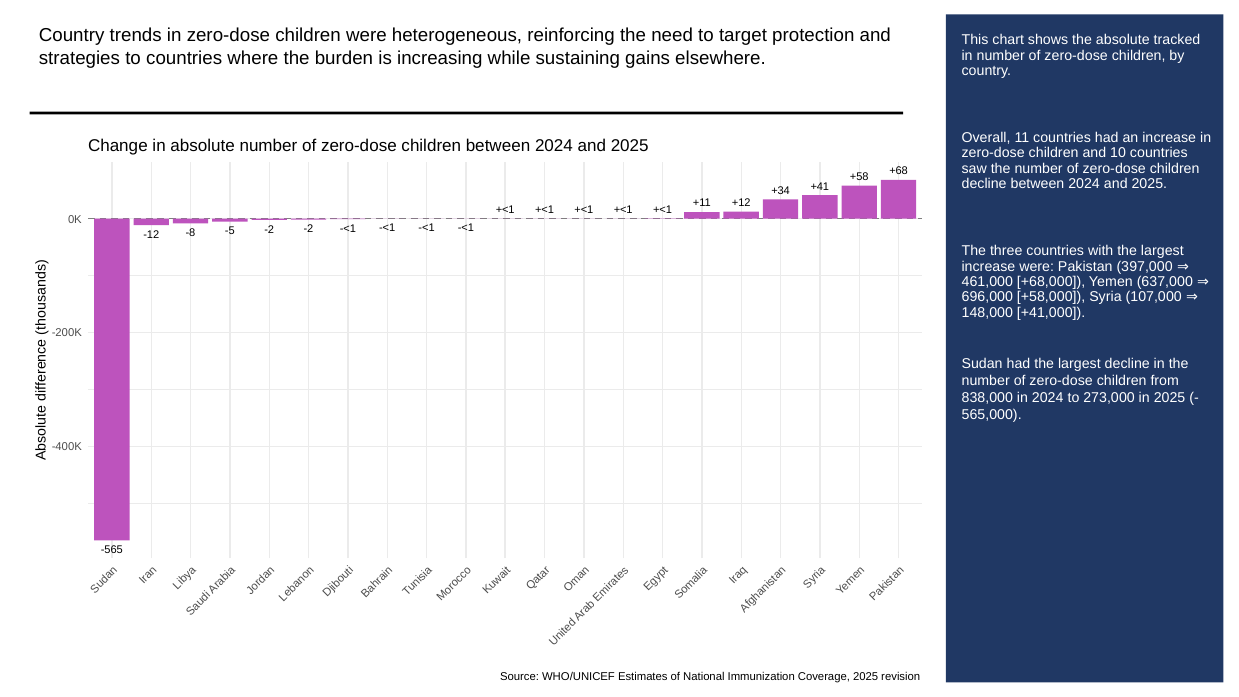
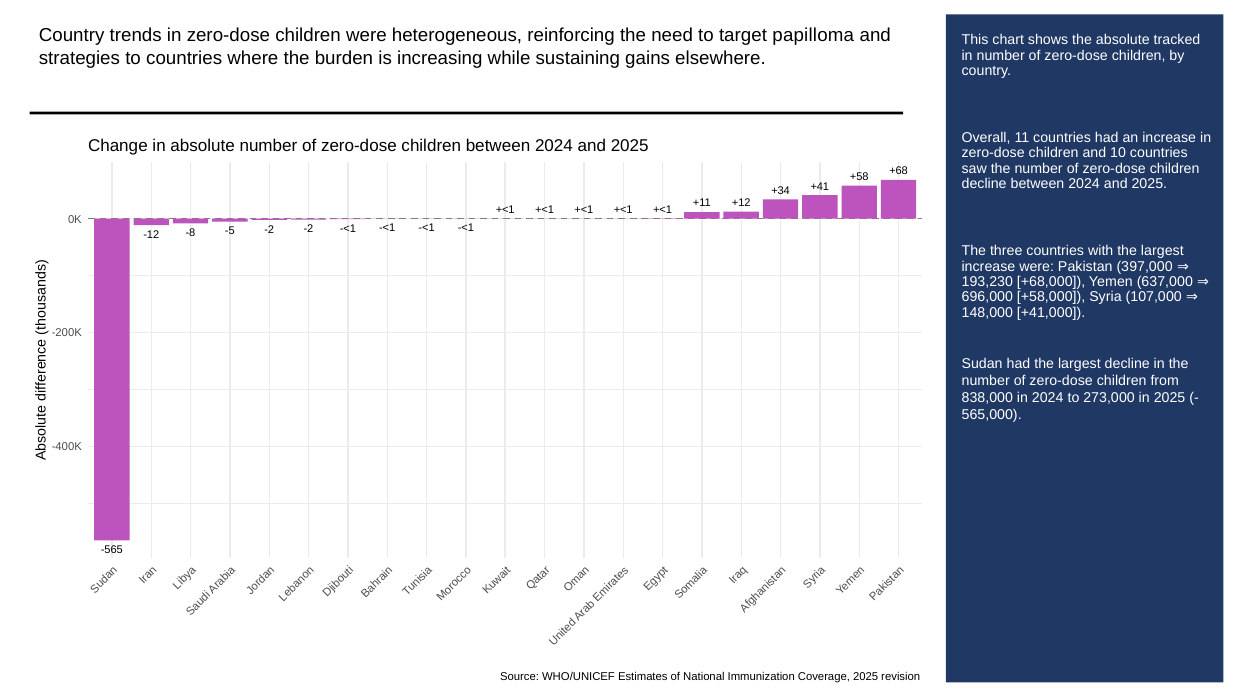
protection: protection -> papilloma
461,000: 461,000 -> 193,230
